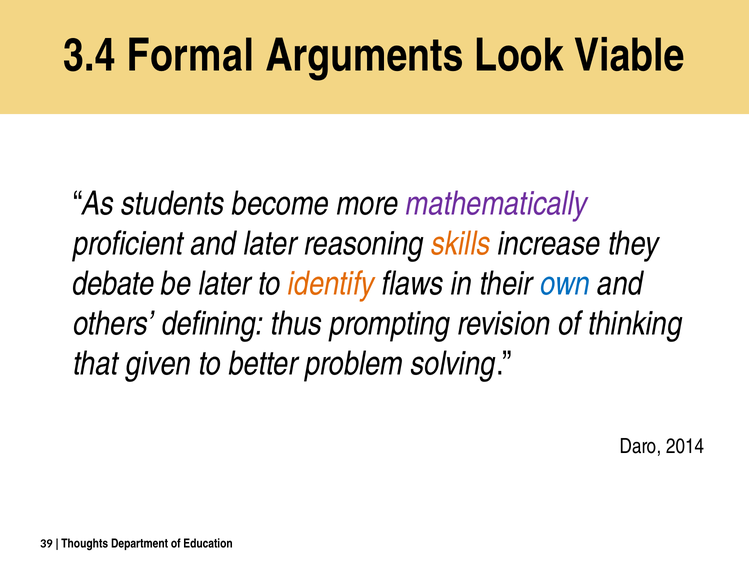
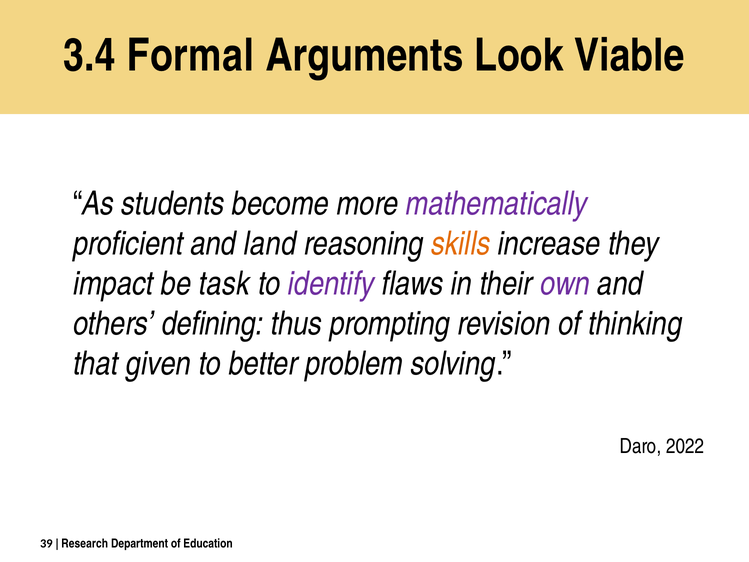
and later: later -> land
debate: debate -> impact
be later: later -> task
identify colour: orange -> purple
own colour: blue -> purple
2014: 2014 -> 2022
Thoughts: Thoughts -> Research
